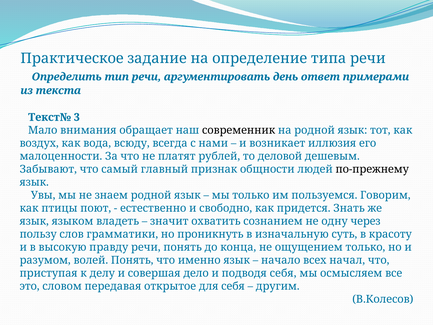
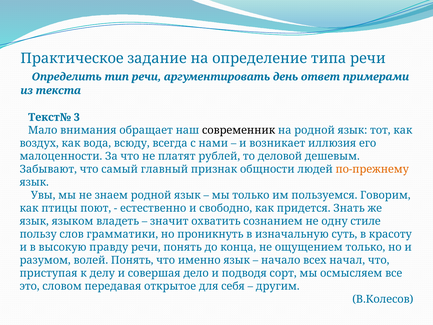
по-прежнему colour: black -> orange
через: через -> стиле
подводя себя: себя -> сорт
